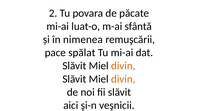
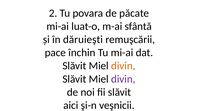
nimenea: nimenea -> dăruieşti
spălat: spălat -> închin
divin at (123, 79) colour: orange -> purple
